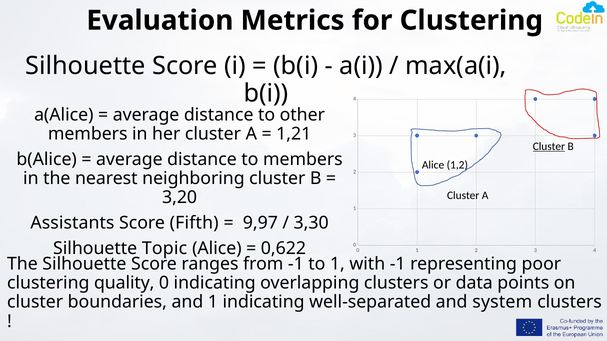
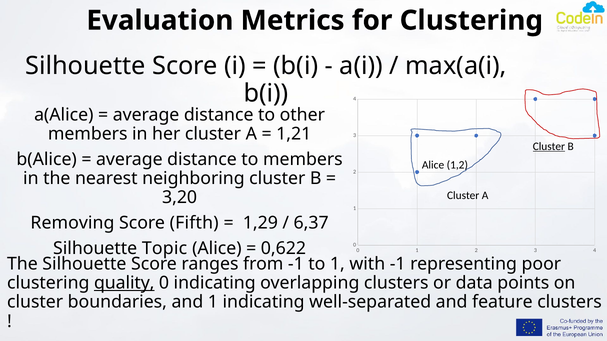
Assistants: Assistants -> Removing
9,97: 9,97 -> 1,29
3,30: 3,30 -> 6,37
quality underline: none -> present
system: system -> feature
